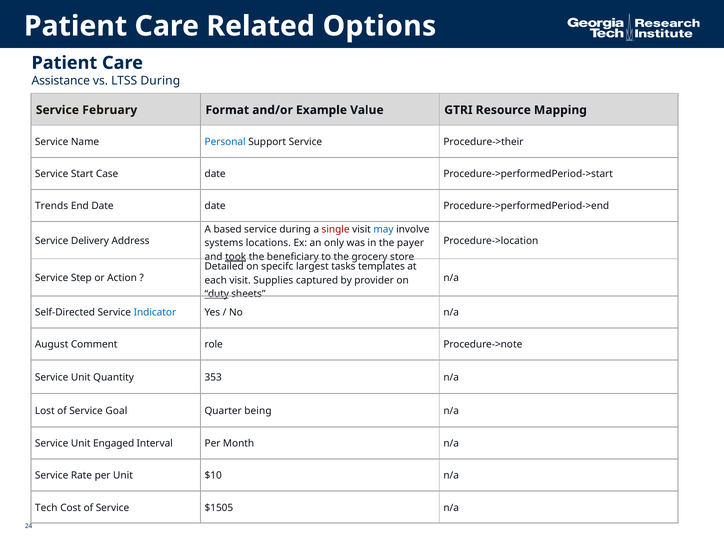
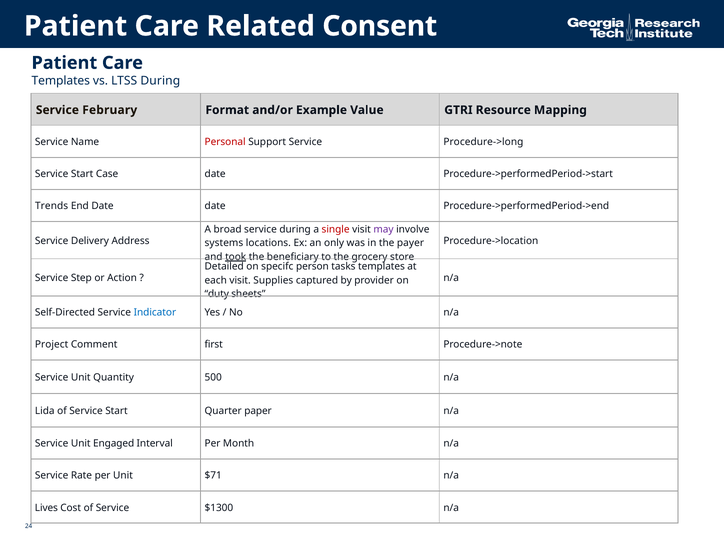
Options: Options -> Consent
Assistance at (61, 81): Assistance -> Templates
Personal colour: blue -> red
Procedure->their: Procedure->their -> Procedure->long
based: based -> broad
may colour: blue -> purple
largest: largest -> person
duty underline: present -> none
August: August -> Project
role: role -> first
353: 353 -> 500
Lost: Lost -> Lida
of Service Goal: Goal -> Start
being: being -> paper
$10: $10 -> $71
Tech: Tech -> Lives
$1505: $1505 -> $1300
